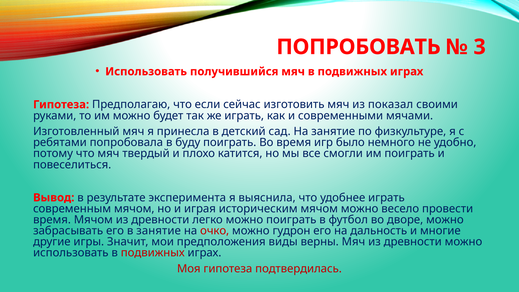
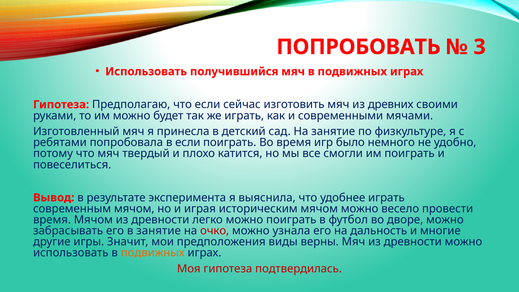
показал: показал -> древних
в буду: буду -> если
гудрон: гудрон -> узнала
подвижных at (153, 253) colour: red -> orange
